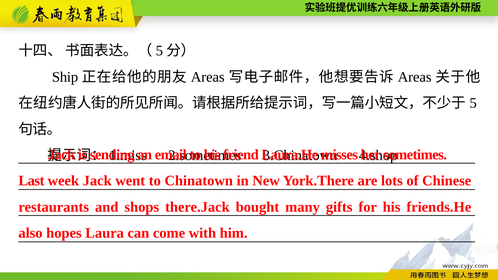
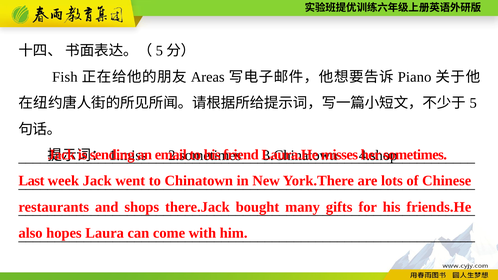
Ship: Ship -> Fish
Areas at (415, 77): Areas -> Piano
